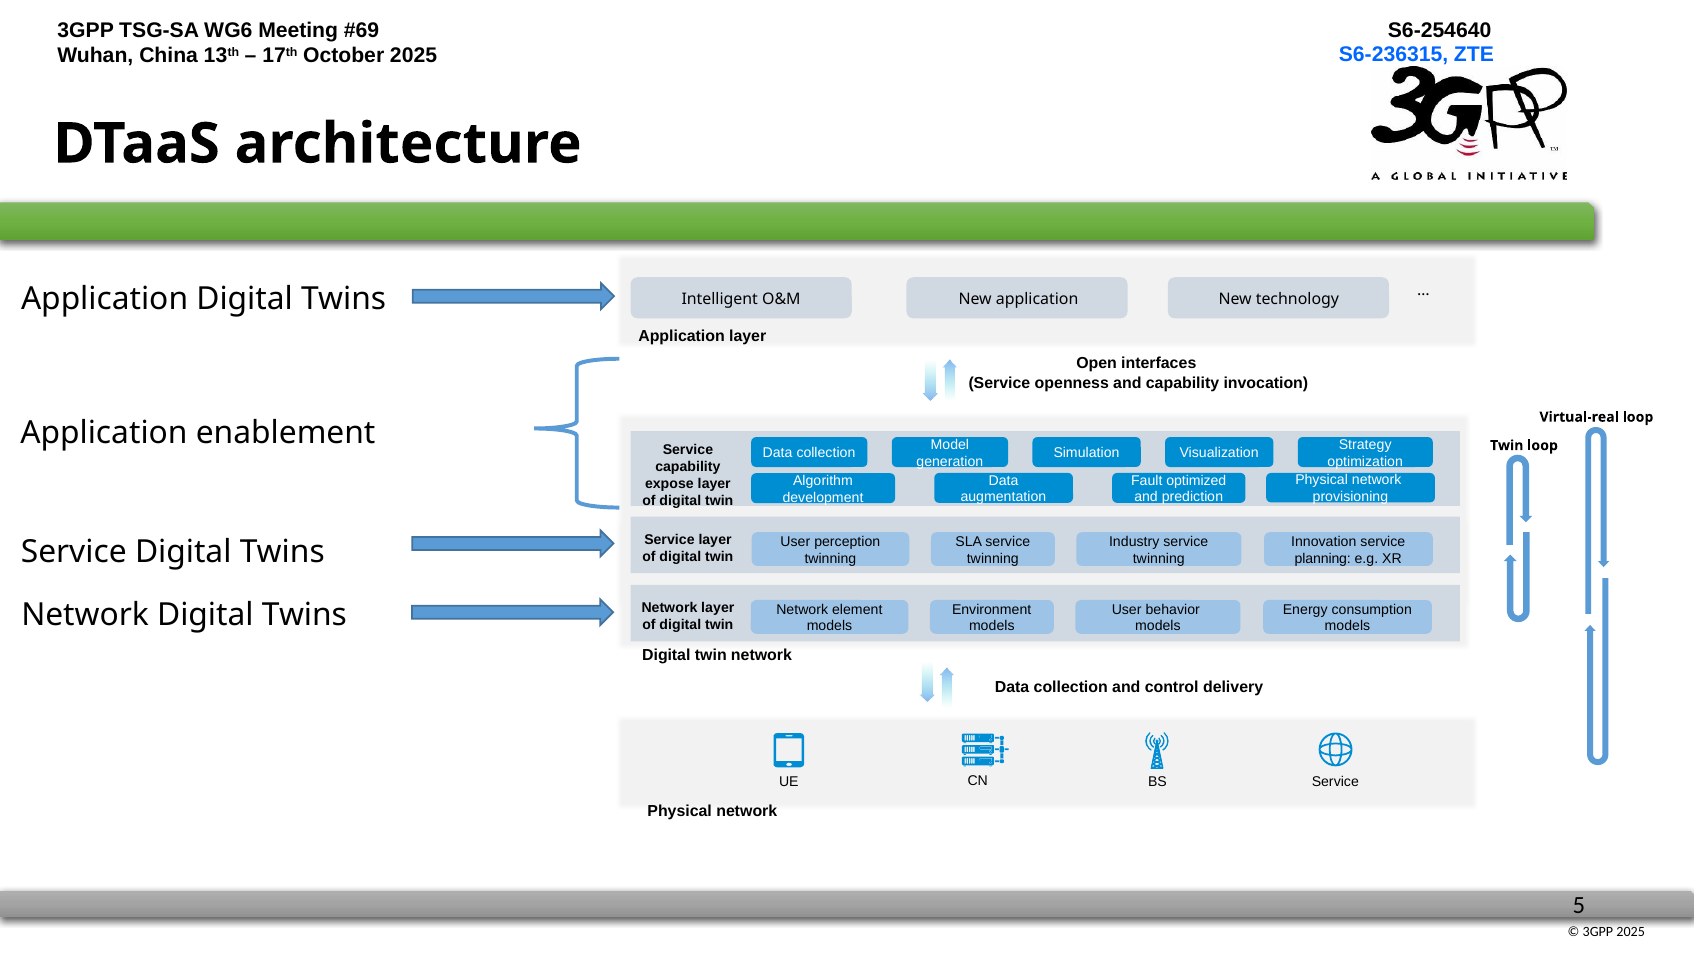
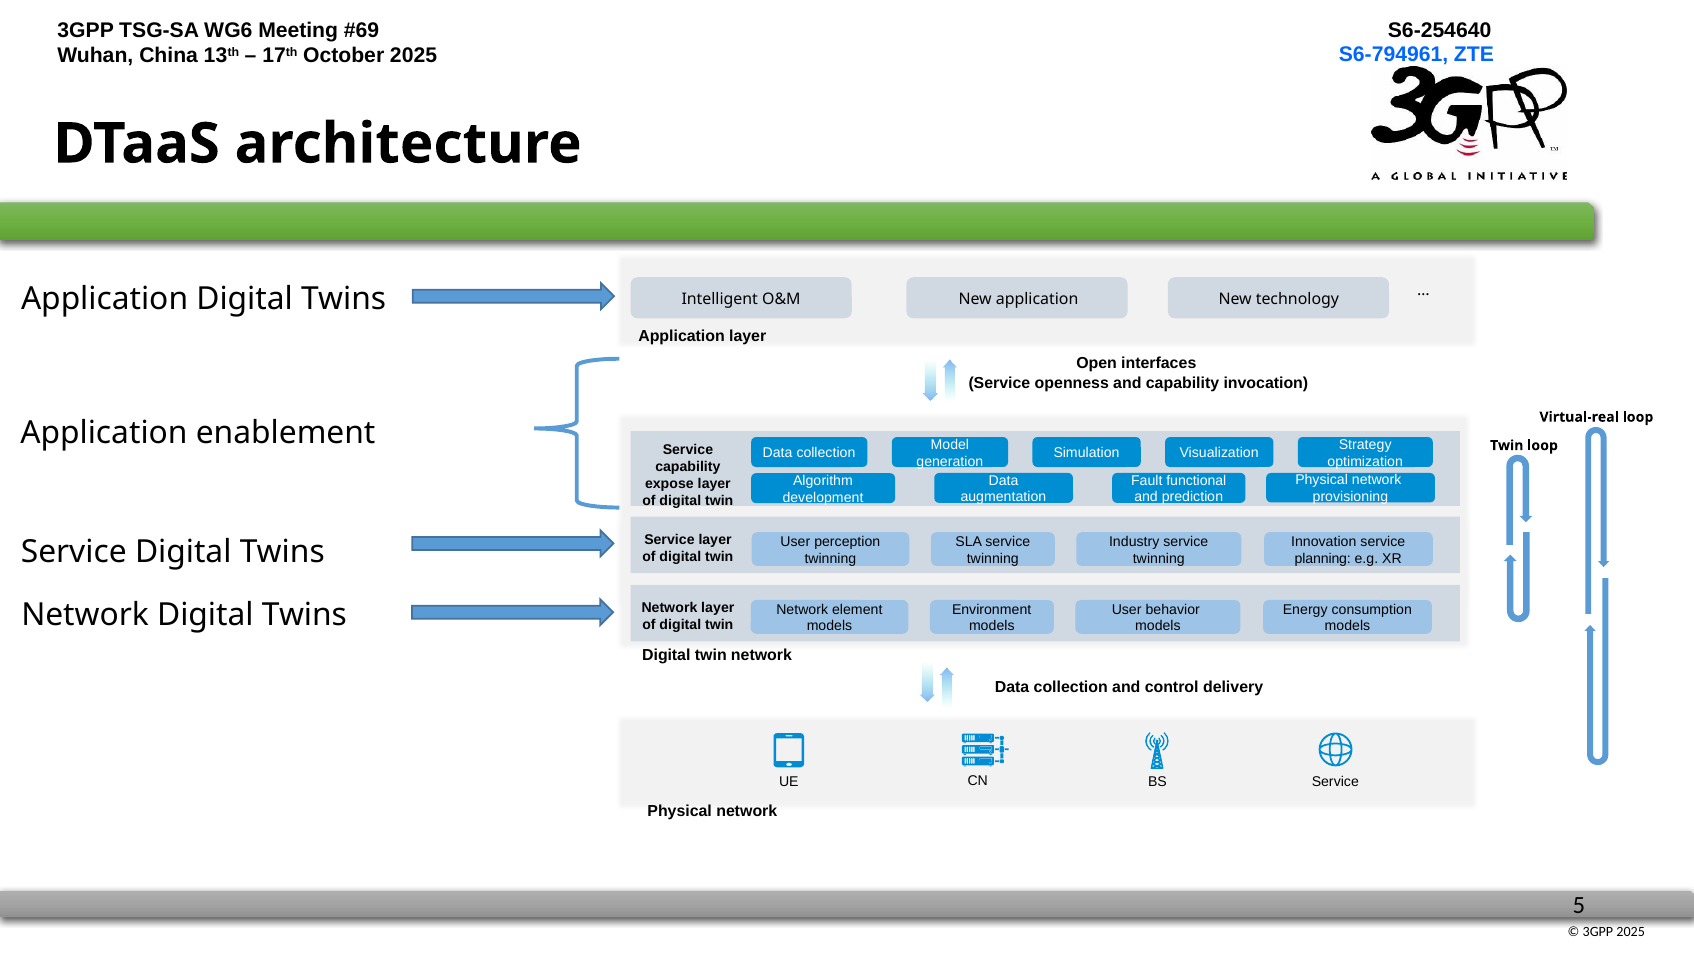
S6-236315: S6-236315 -> S6-794961
optimized: optimized -> functional
